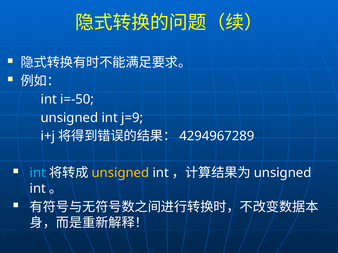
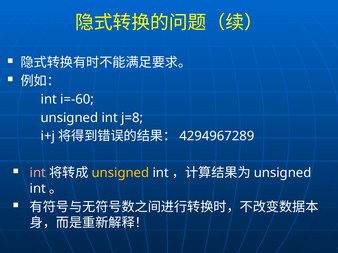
i=-50: i=-50 -> i=-60
j=9: j=9 -> j=8
int at (38, 173) colour: light blue -> pink
